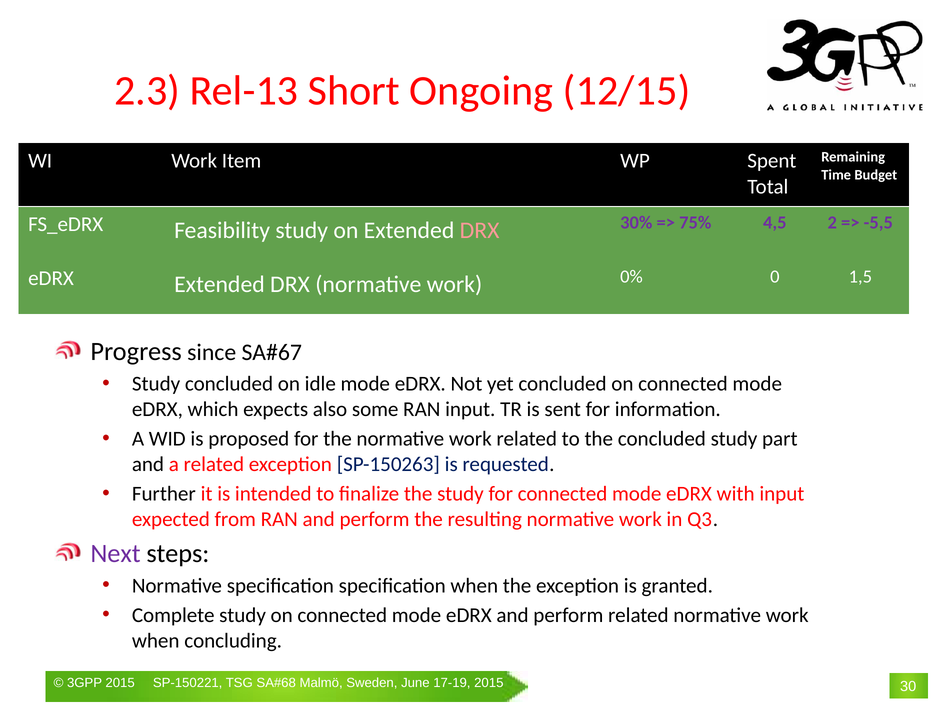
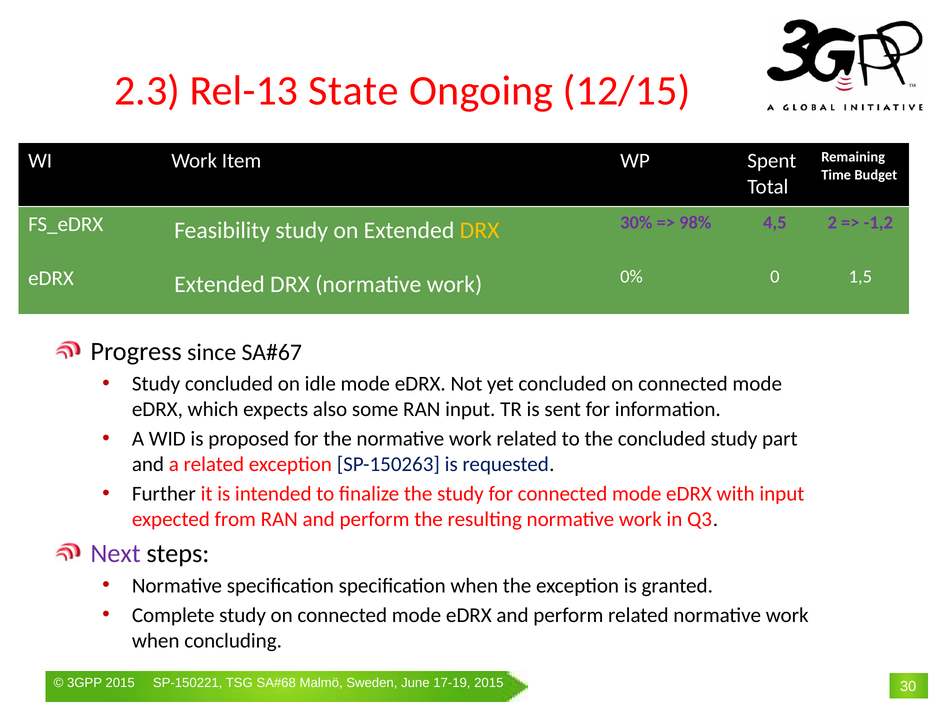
Short: Short -> State
DRX at (480, 230) colour: pink -> yellow
75%: 75% -> 98%
-5,5: -5,5 -> -1,2
